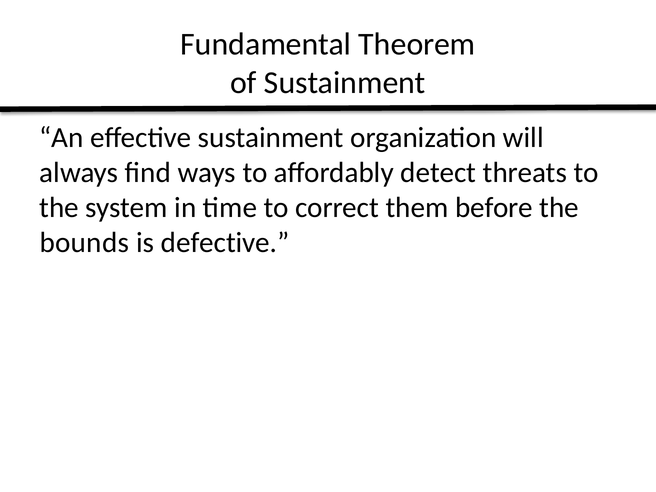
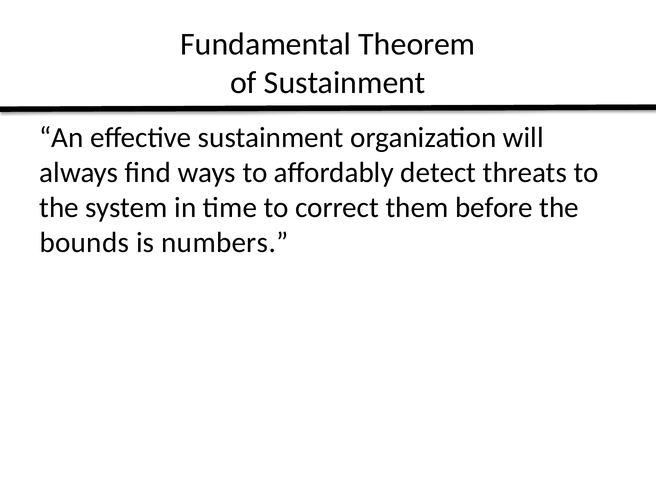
defective: defective -> numbers
